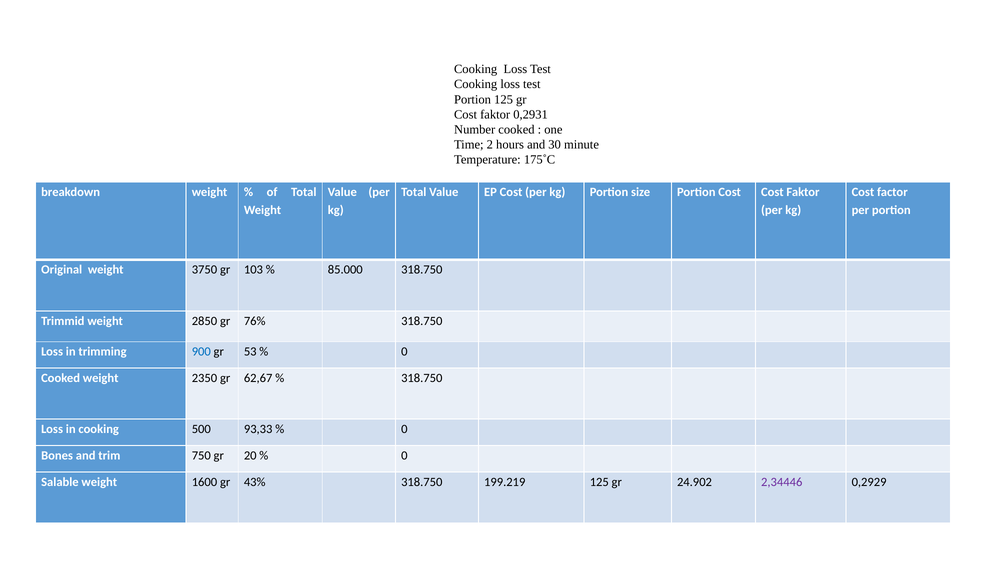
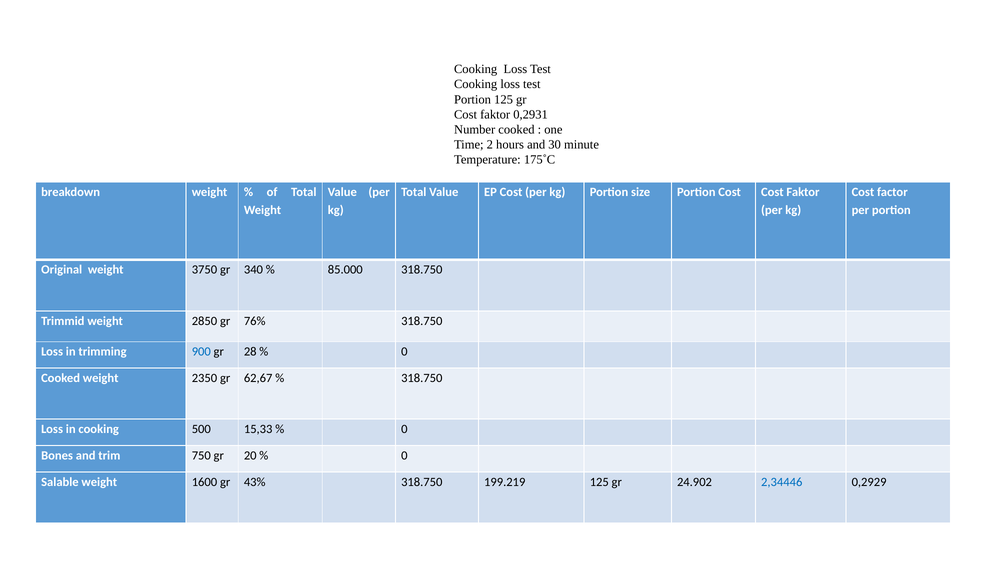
103: 103 -> 340
53: 53 -> 28
93,33: 93,33 -> 15,33
2,34446 colour: purple -> blue
